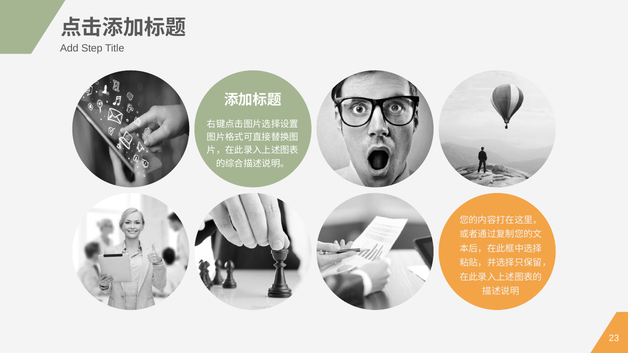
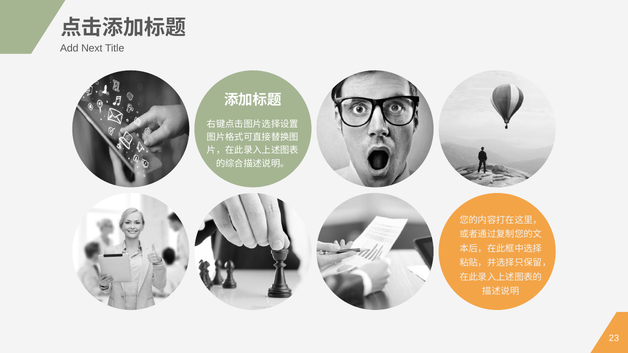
Step: Step -> Next
